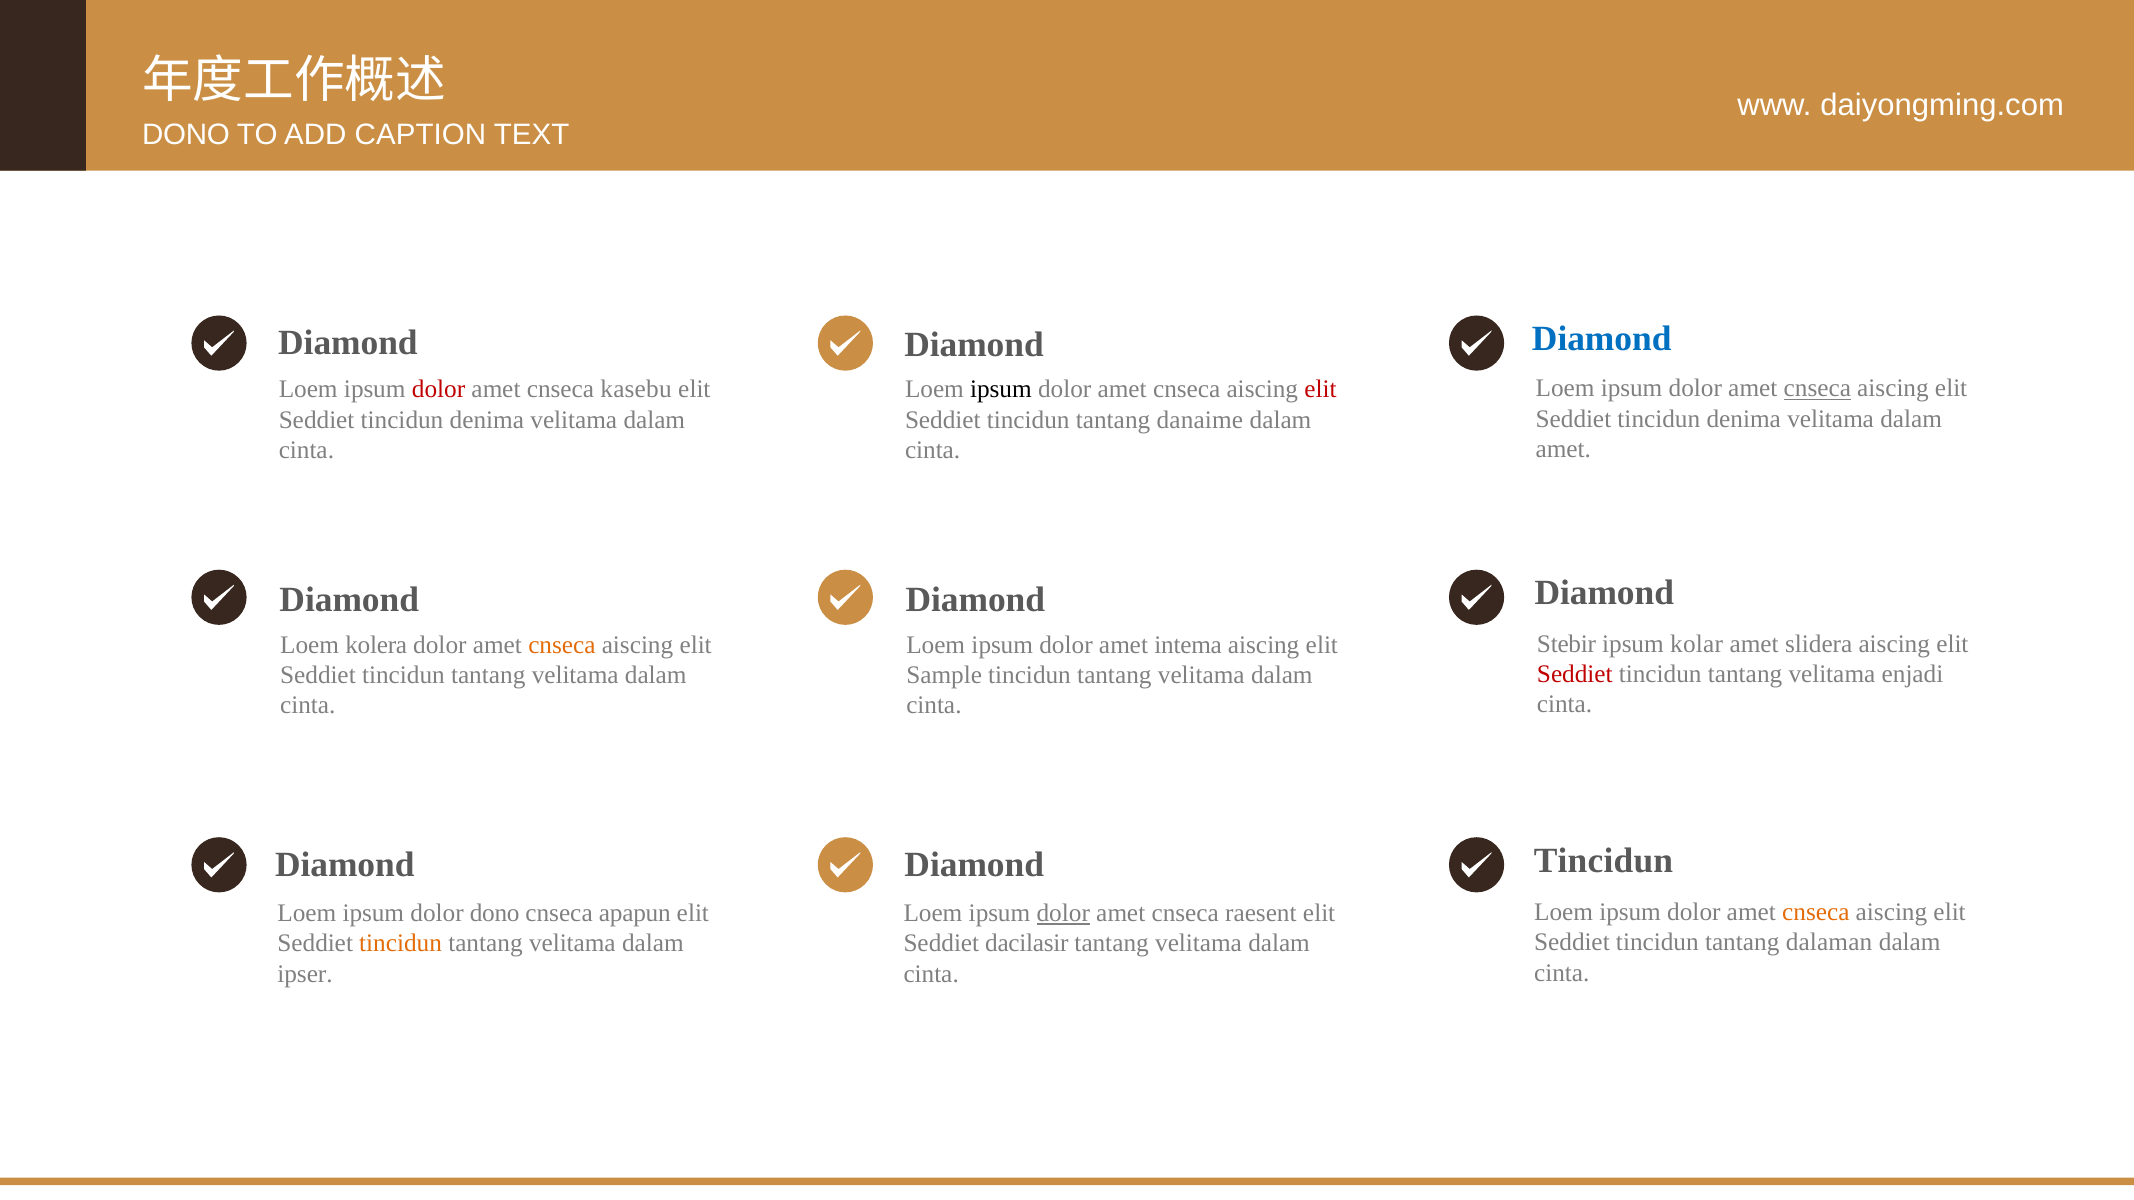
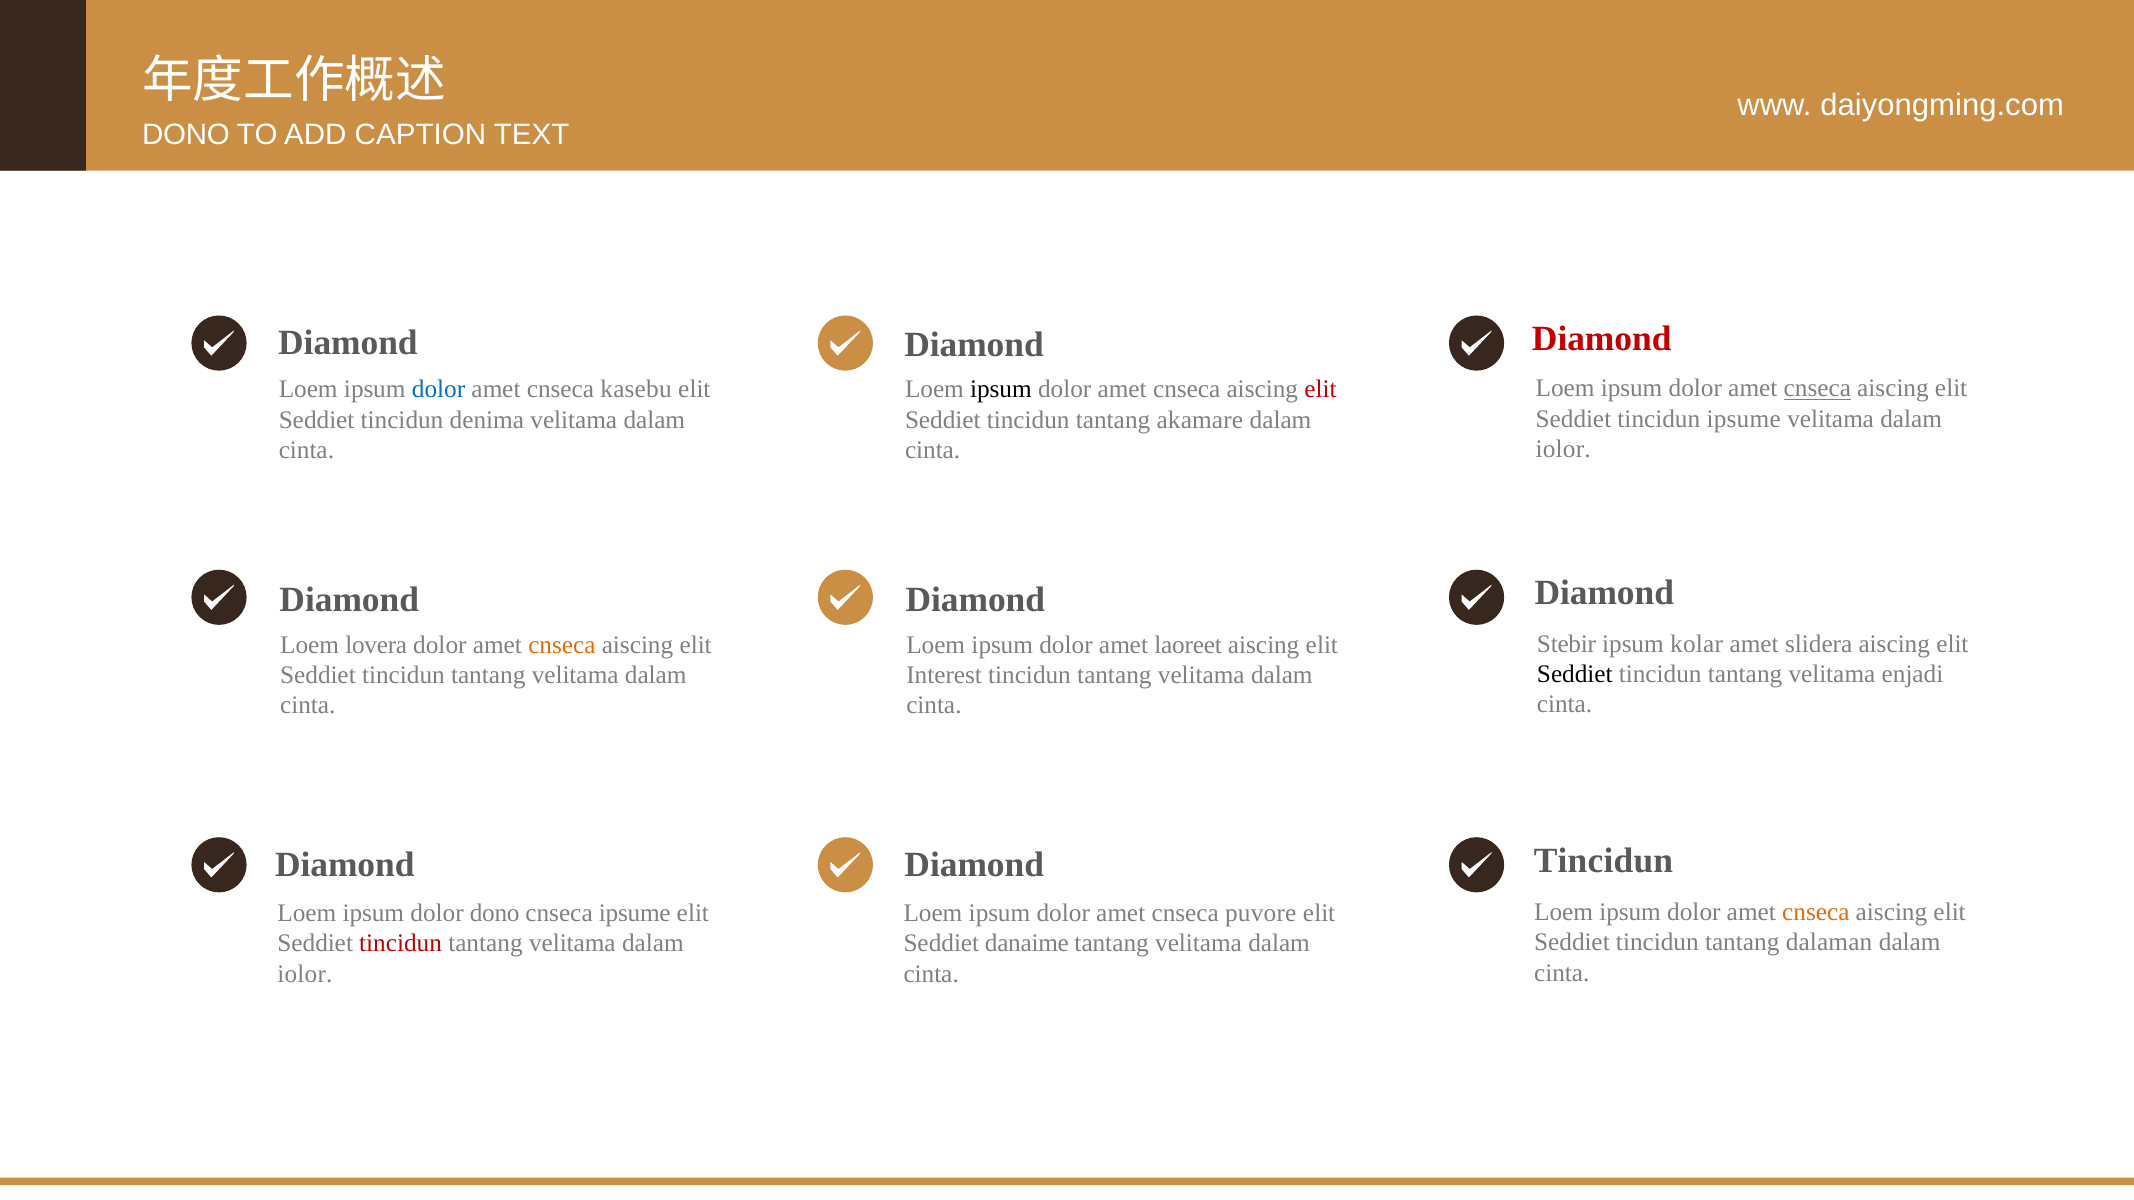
Diamond at (1602, 339) colour: blue -> red
dolor at (439, 390) colour: red -> blue
denima at (1744, 419): denima -> ipsume
danaime: danaime -> akamare
amet at (1563, 449): amet -> iolor
kolera: kolera -> lovera
intema: intema -> laoreet
Seddiet at (1575, 674) colour: red -> black
Sample: Sample -> Interest
cnseca apapun: apapun -> ipsume
dolor at (1063, 914) underline: present -> none
raesent: raesent -> puvore
tincidun at (401, 944) colour: orange -> red
dacilasir: dacilasir -> danaime
ipser at (305, 974): ipser -> iolor
